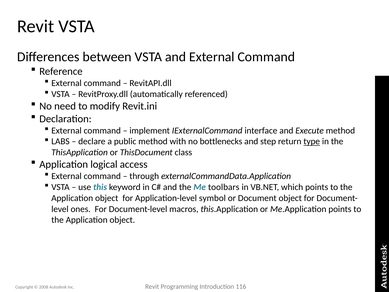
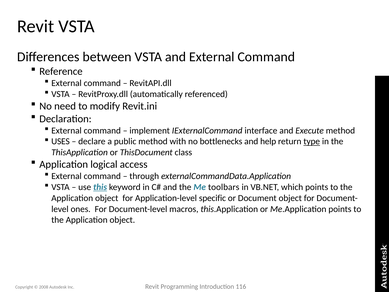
LABS: LABS -> USES
step: step -> help
this underline: none -> present
symbol: symbol -> specific
